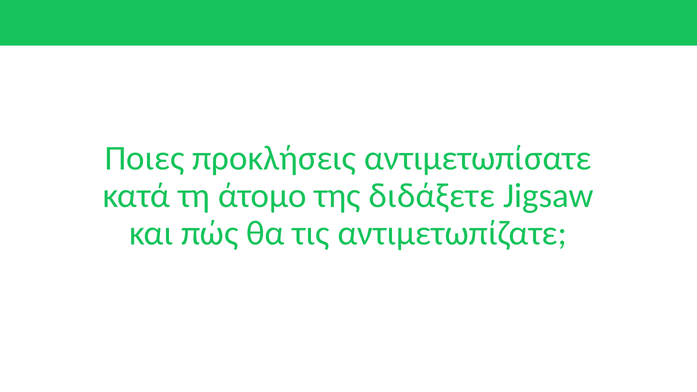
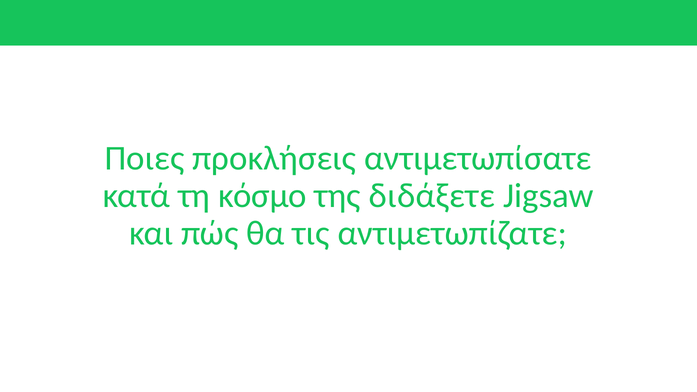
άτομο: άτομο -> κόσμο
